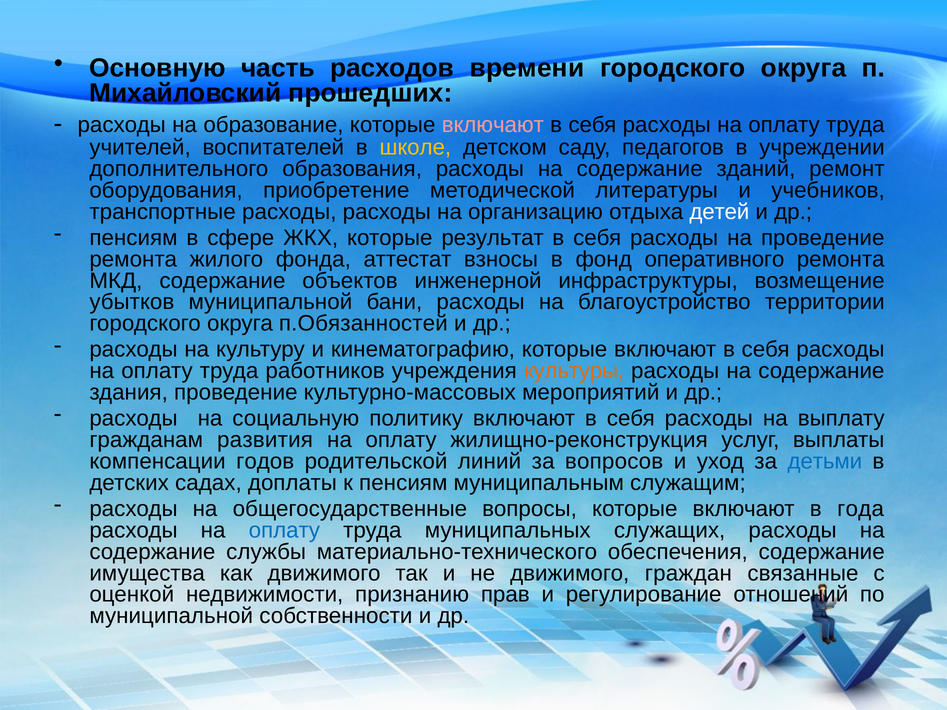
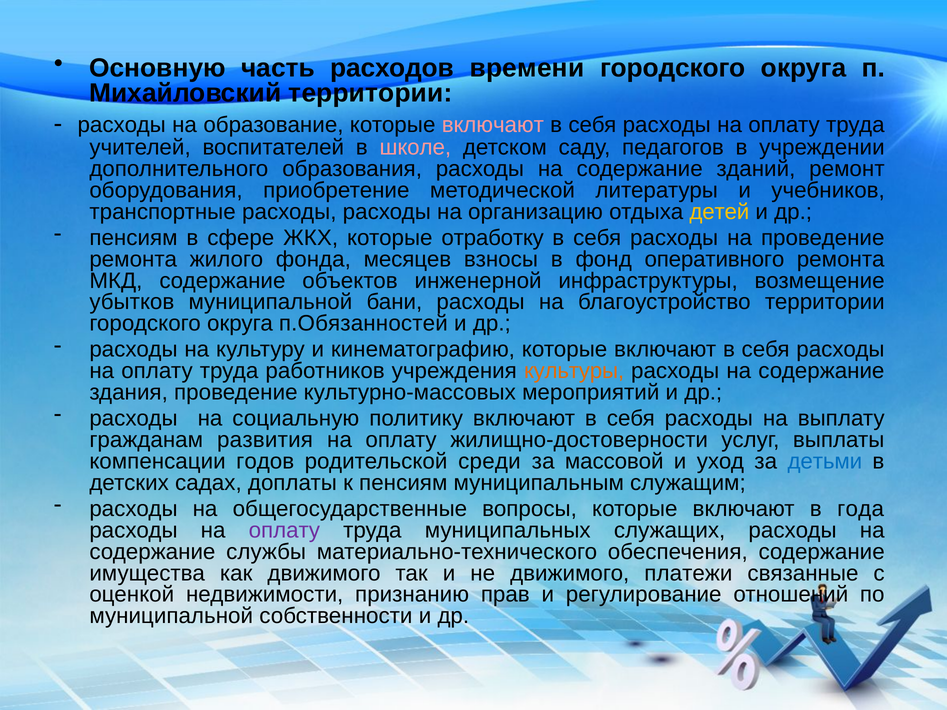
Михайловский прошедших: прошедших -> территории
школе colour: yellow -> pink
детей colour: white -> yellow
результат: результат -> отработку
аттестат: аттестат -> месяцев
жилищно-реконструкция: жилищно-реконструкция -> жилищно-достоверности
линий: линий -> среди
вопросов: вопросов -> массовой
оплату at (284, 530) colour: blue -> purple
граждан: граждан -> платежи
